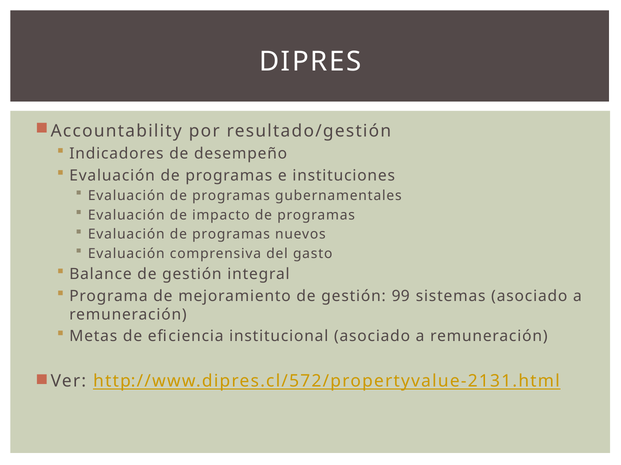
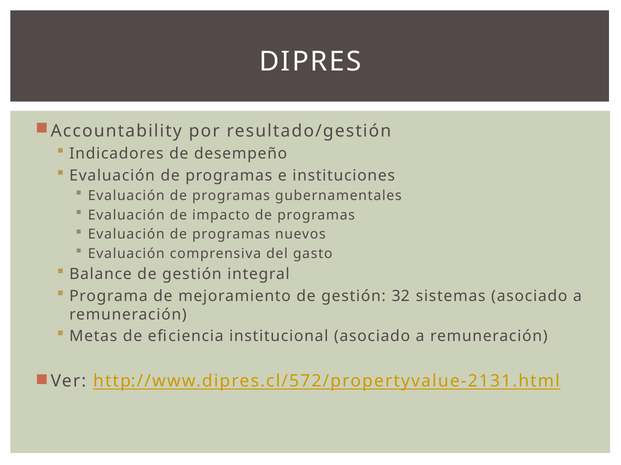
99: 99 -> 32
